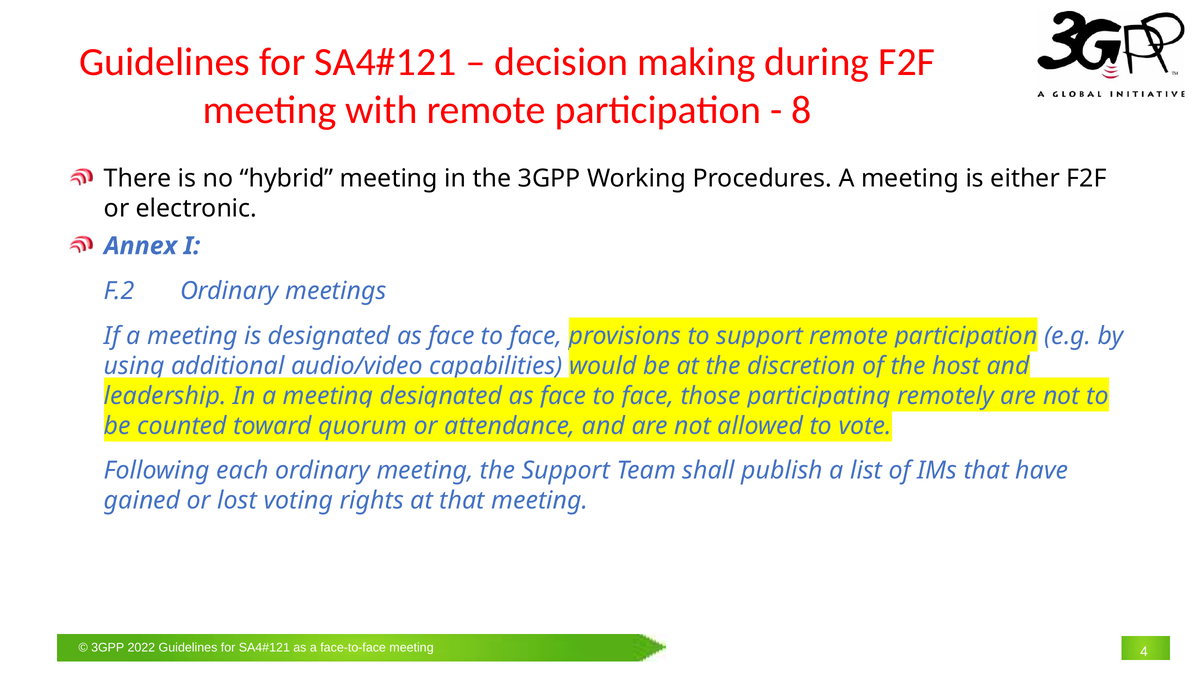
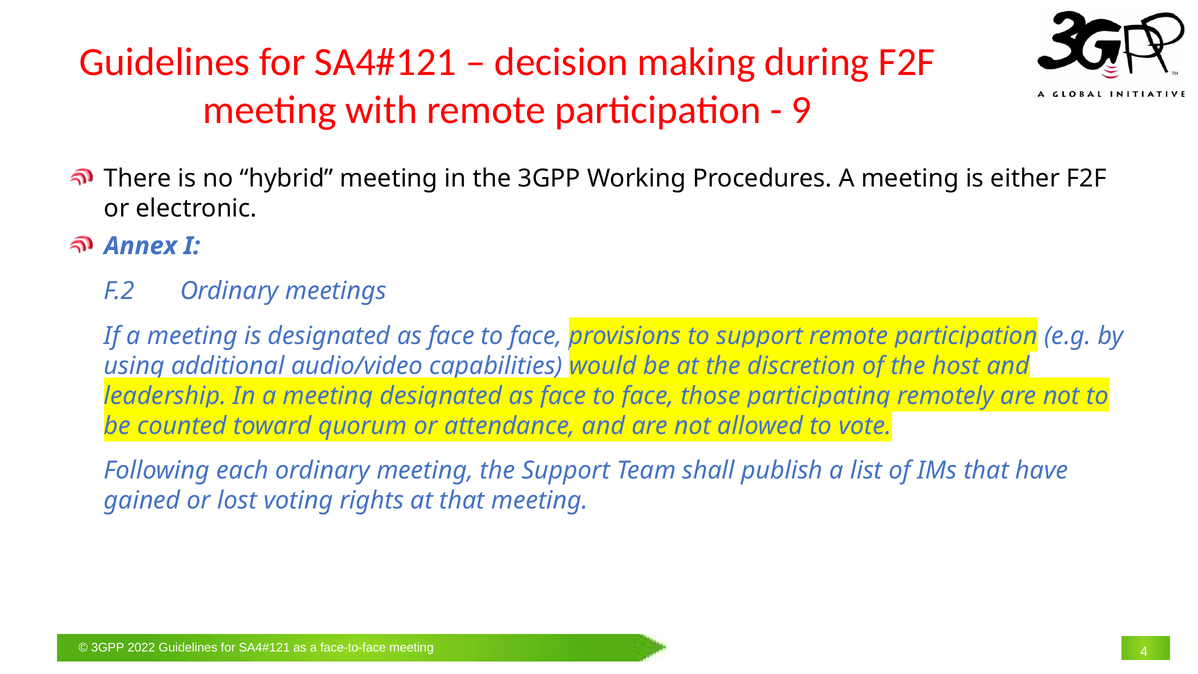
8: 8 -> 9
